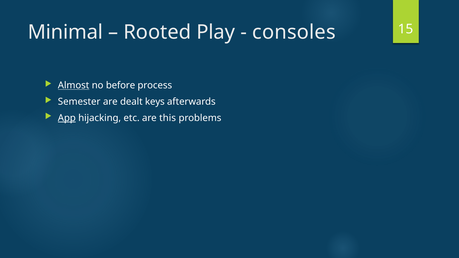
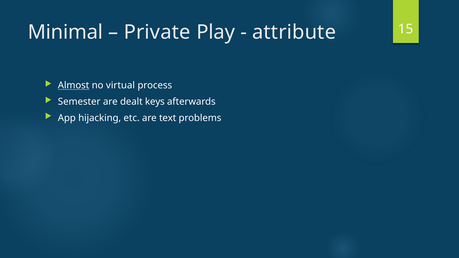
Rooted: Rooted -> Private
consoles: consoles -> attribute
before: before -> virtual
App underline: present -> none
this: this -> text
